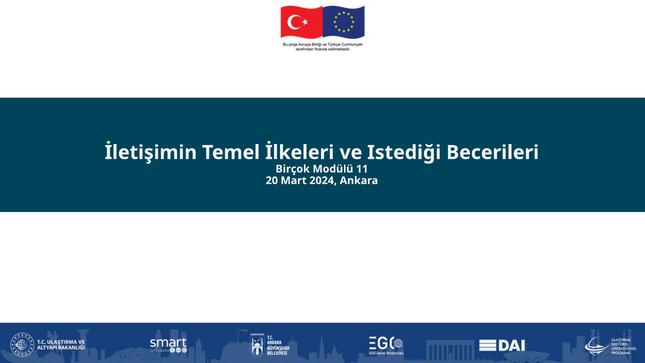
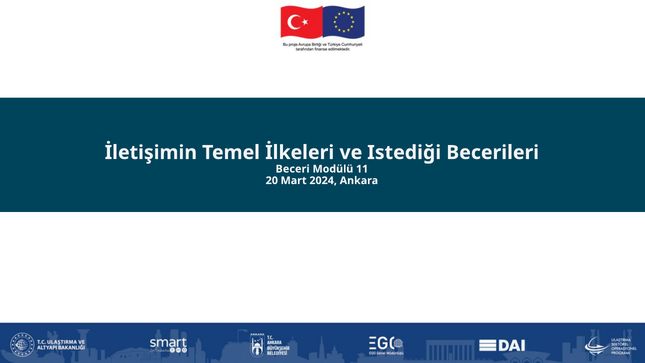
Birçok: Birçok -> Beceri
